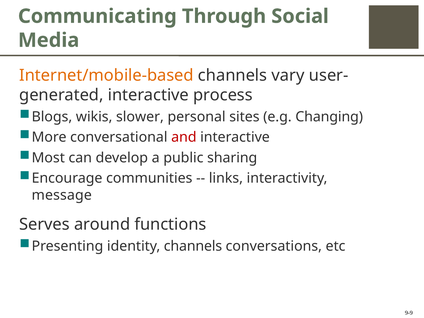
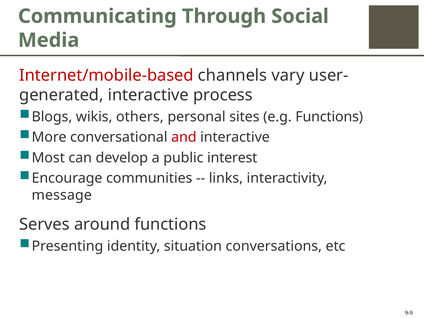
Internet/mobile-based colour: orange -> red
slower: slower -> others
e.g Changing: Changing -> Functions
sharing: sharing -> interest
identity channels: channels -> situation
